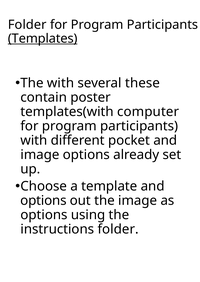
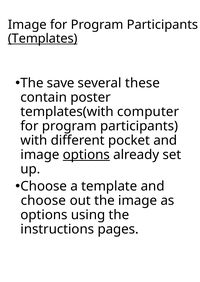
Folder at (27, 25): Folder -> Image
The with: with -> save
options at (86, 155) underline: none -> present
options at (43, 201): options -> choose
instructions folder: folder -> pages
